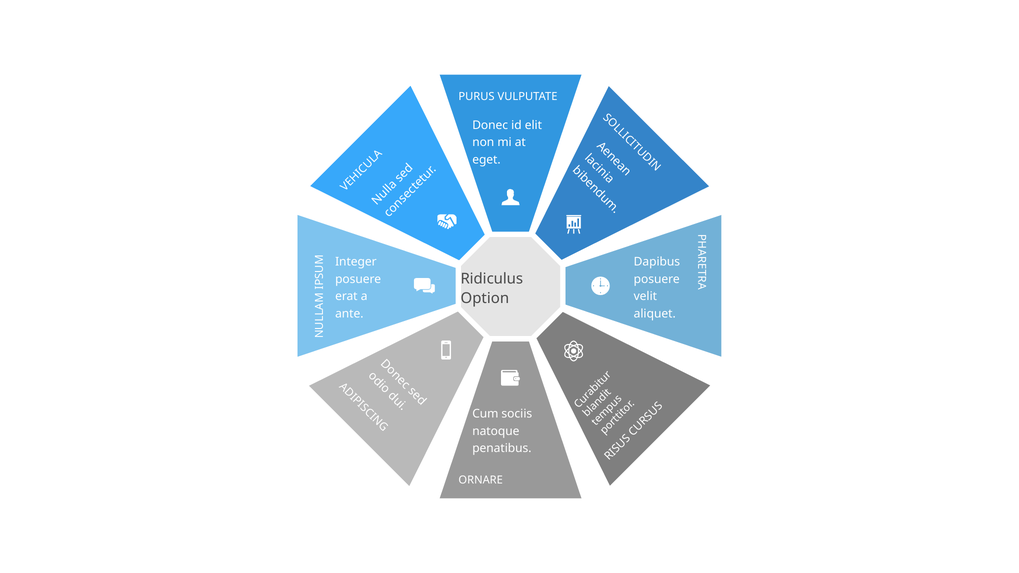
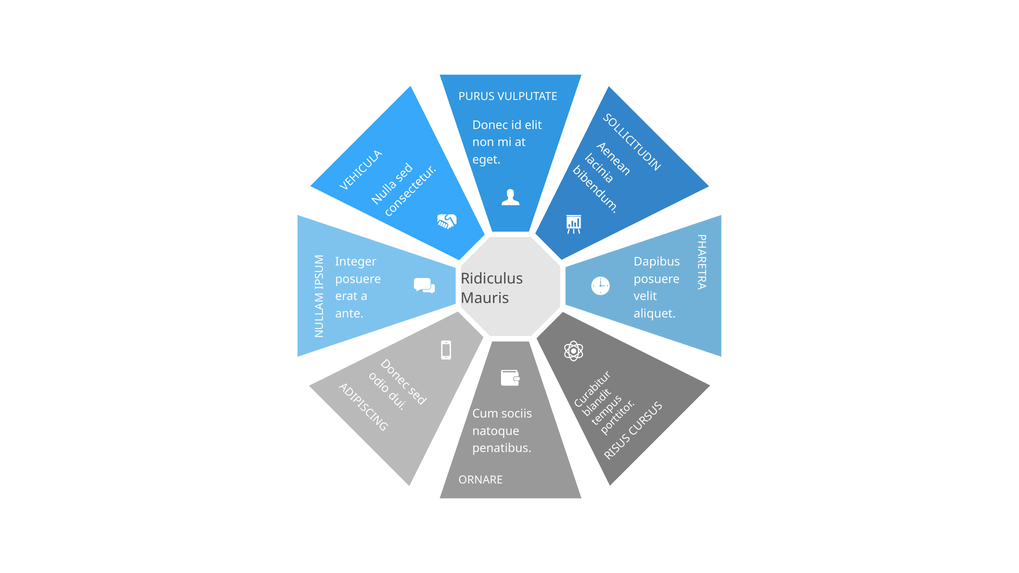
Option: Option -> Mauris
